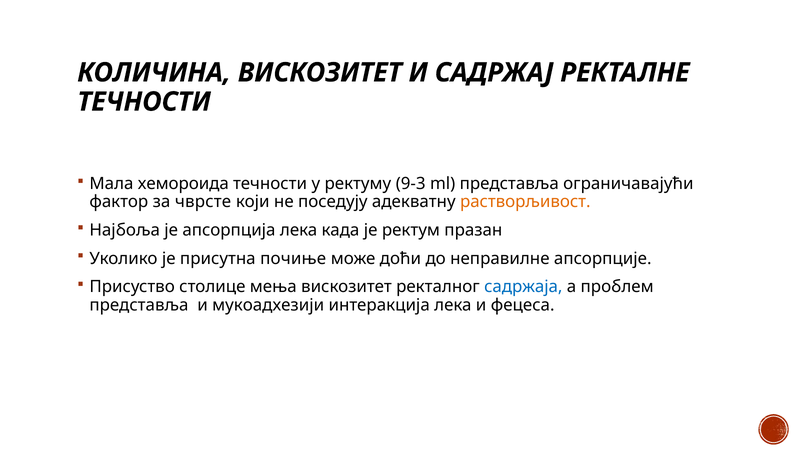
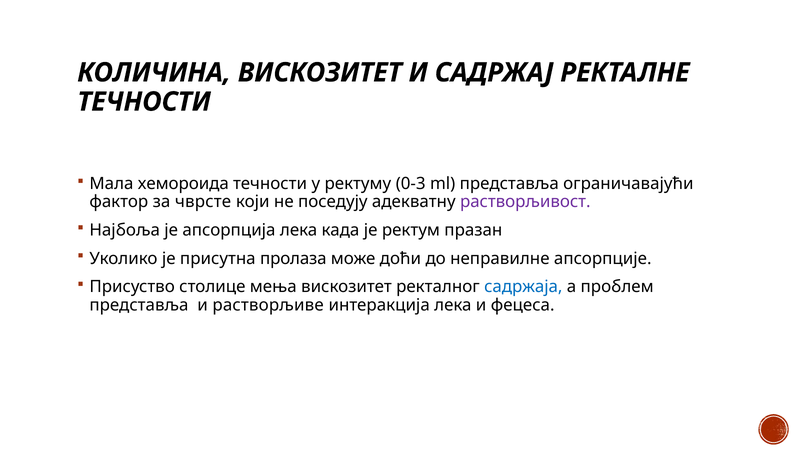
9-3: 9-3 -> 0-3
растворљивост colour: orange -> purple
почиње: почиње -> пролаза
мукоадхезији: мукоадхезији -> растворљиве
